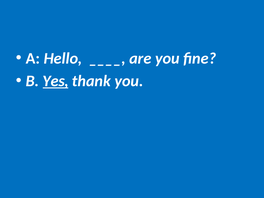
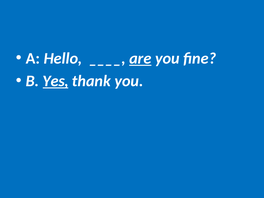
are underline: none -> present
